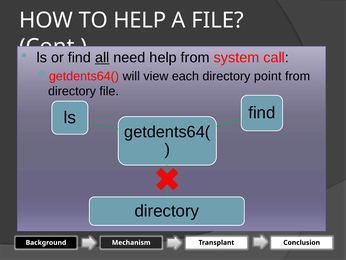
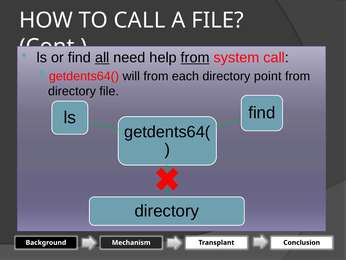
TO HELP: HELP -> CALL
from at (195, 57) underline: none -> present
will view: view -> from
